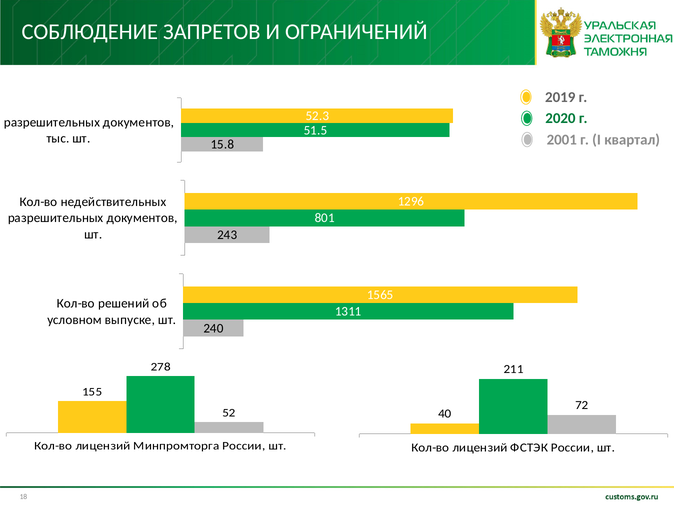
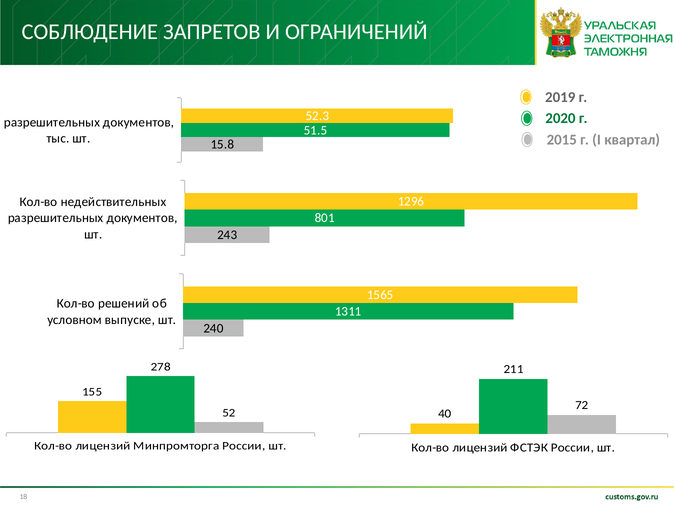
2001: 2001 -> 2015
